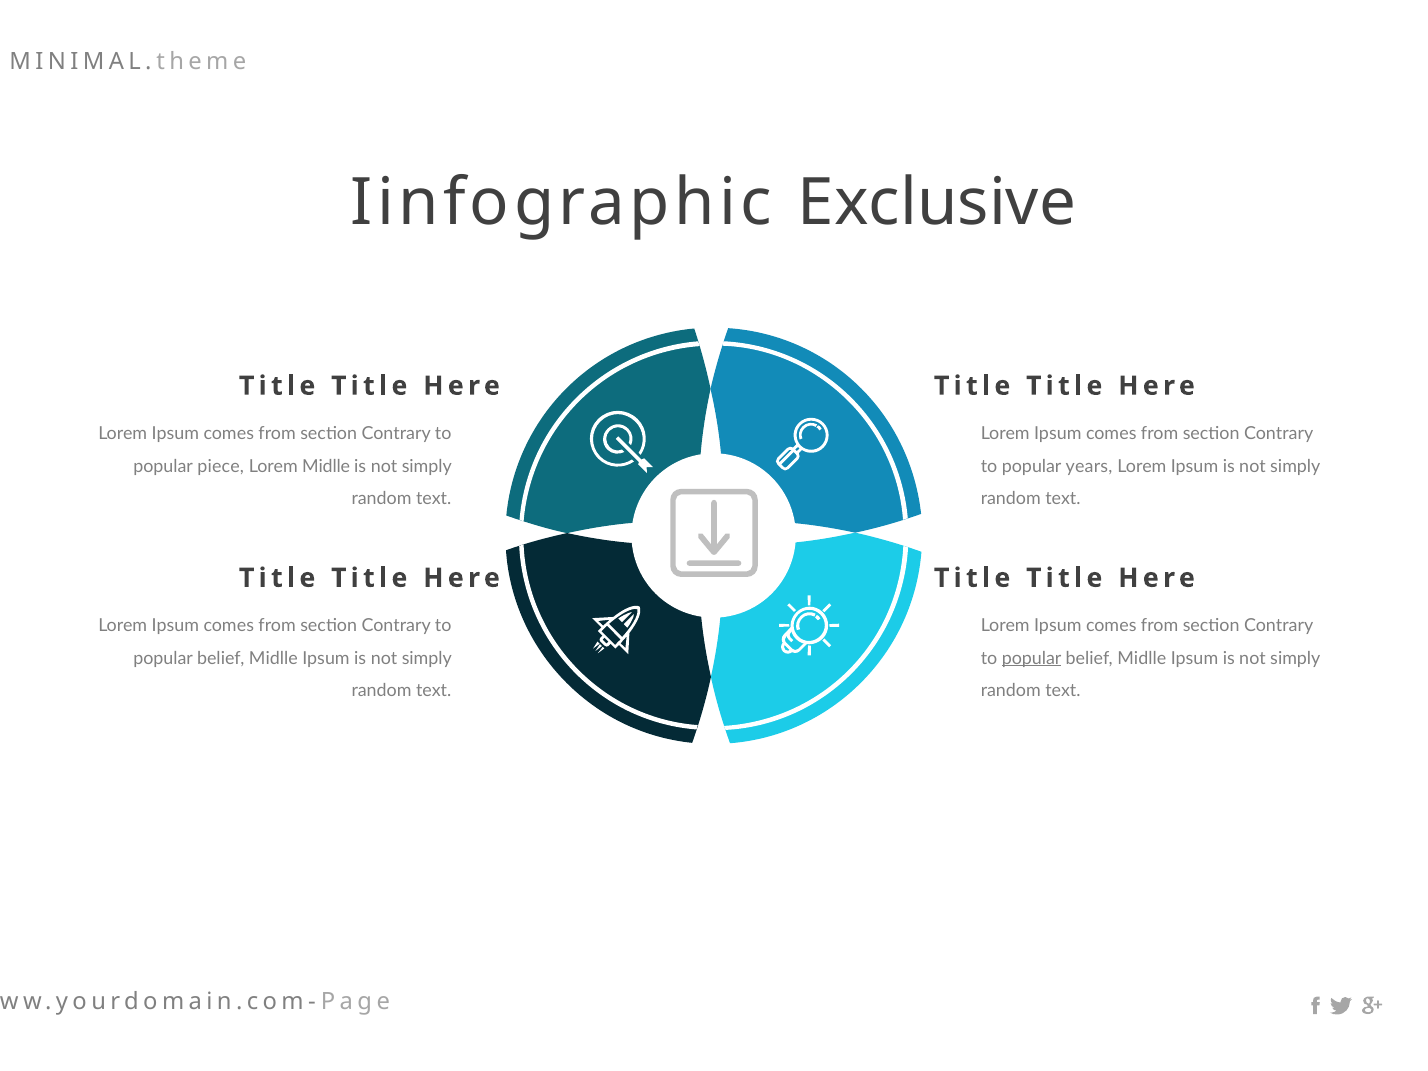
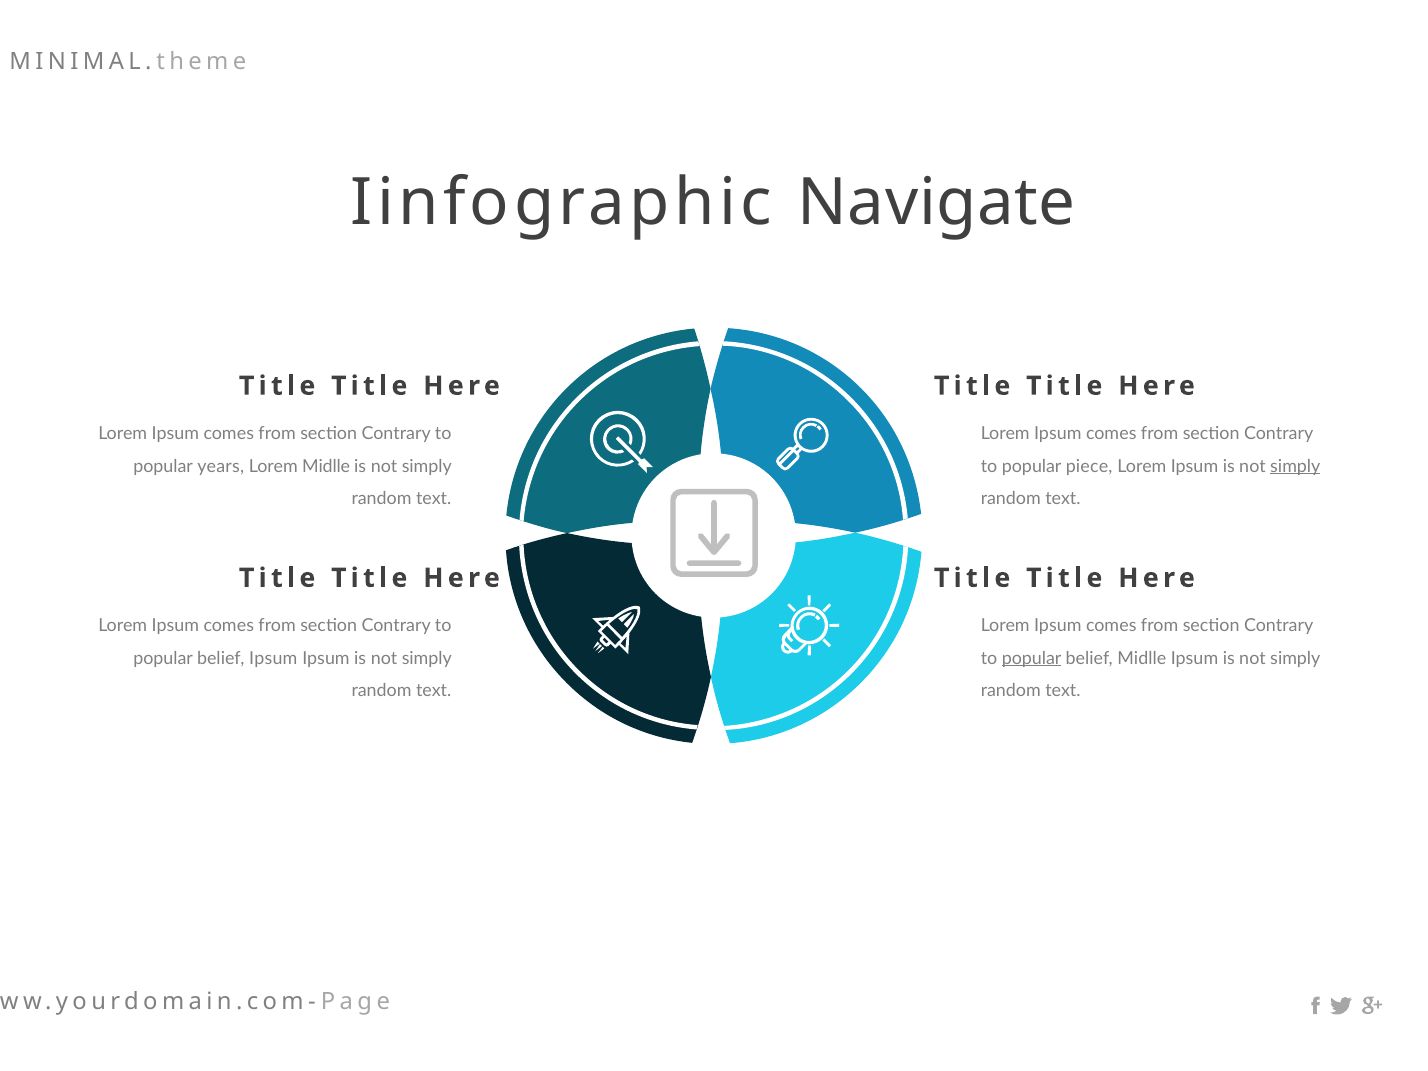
Exclusive: Exclusive -> Navigate
piece: piece -> years
years: years -> piece
simply at (1295, 466) underline: none -> present
Midlle at (273, 658): Midlle -> Ipsum
